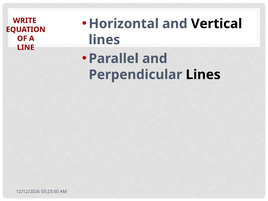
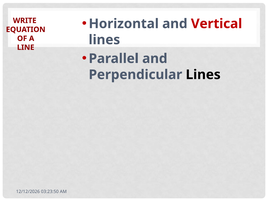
Vertical colour: black -> red
